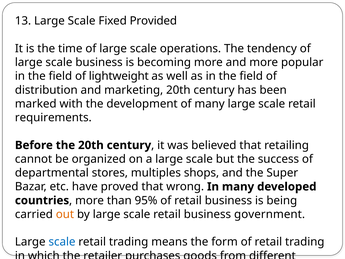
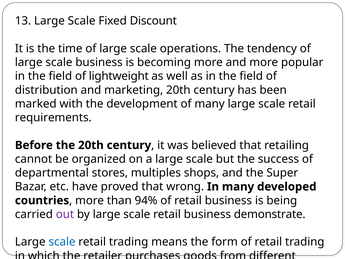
Provided: Provided -> Discount
95%: 95% -> 94%
out colour: orange -> purple
government: government -> demonstrate
